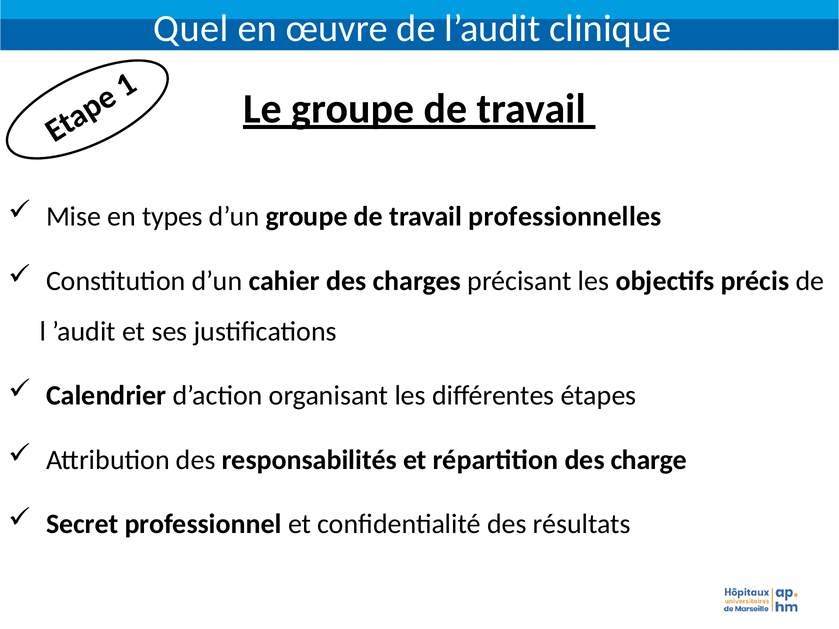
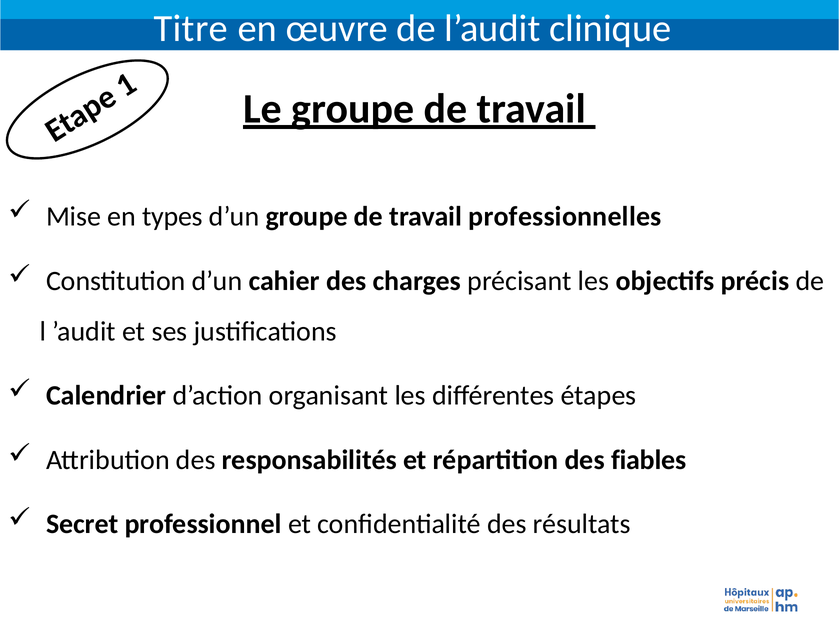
Quel: Quel -> Titre
charge: charge -> fiables
